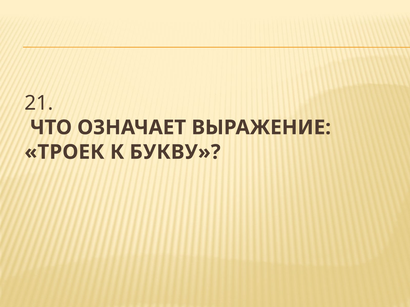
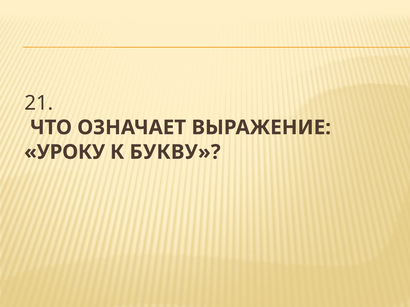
ТРОЕК: ТРОЕК -> УРОКУ
